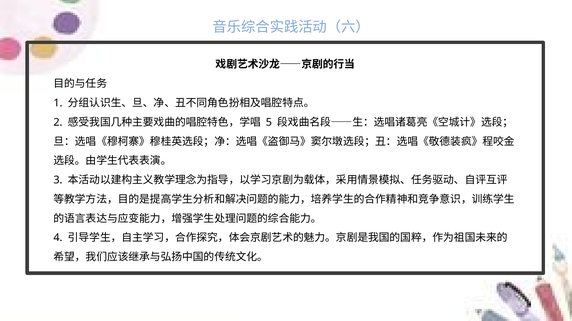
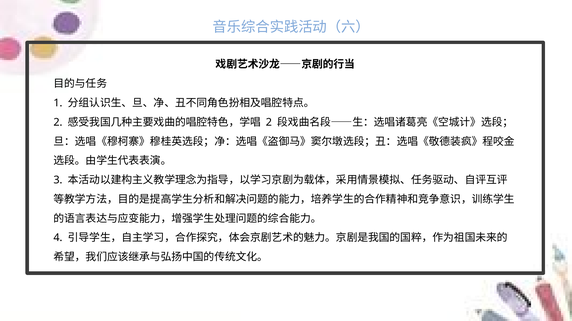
5 at (269, 123): 5 -> 2
